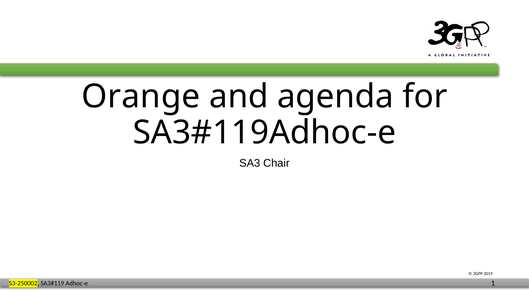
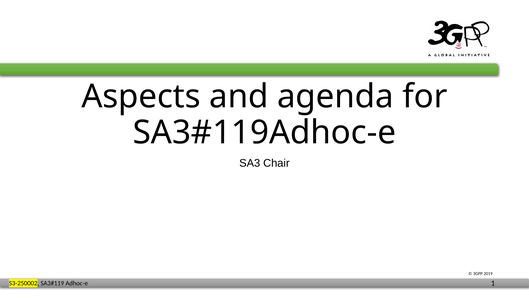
Orange: Orange -> Aspects
